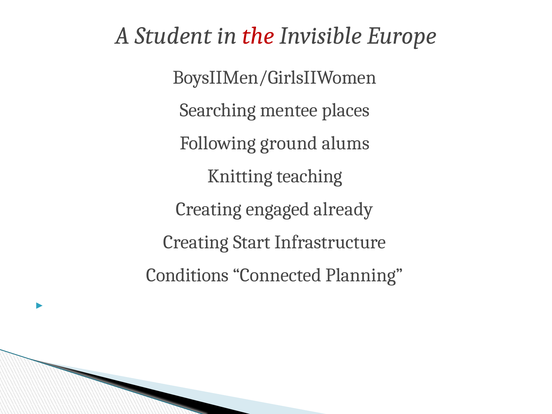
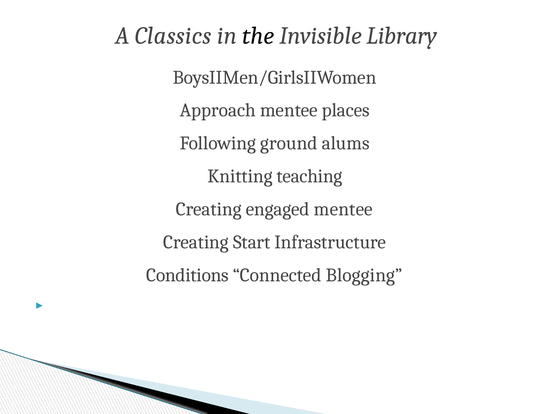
Student: Student -> Classics
the colour: red -> black
Europe: Europe -> Library
Searching: Searching -> Approach
engaged already: already -> mentee
Planning: Planning -> Blogging
